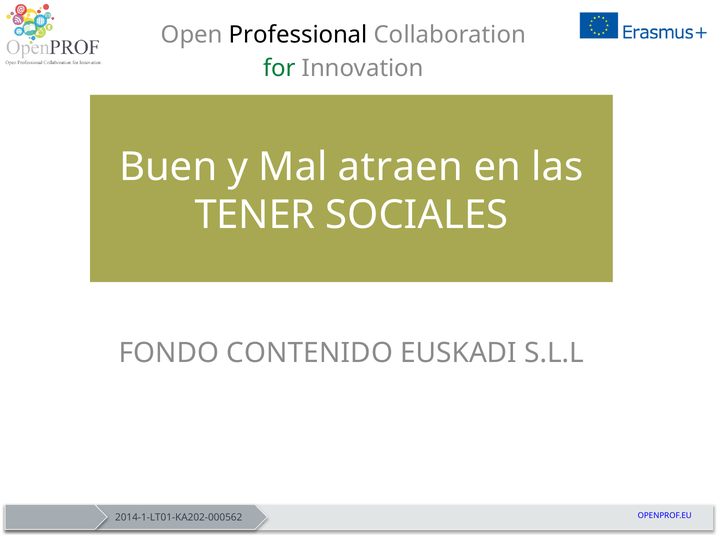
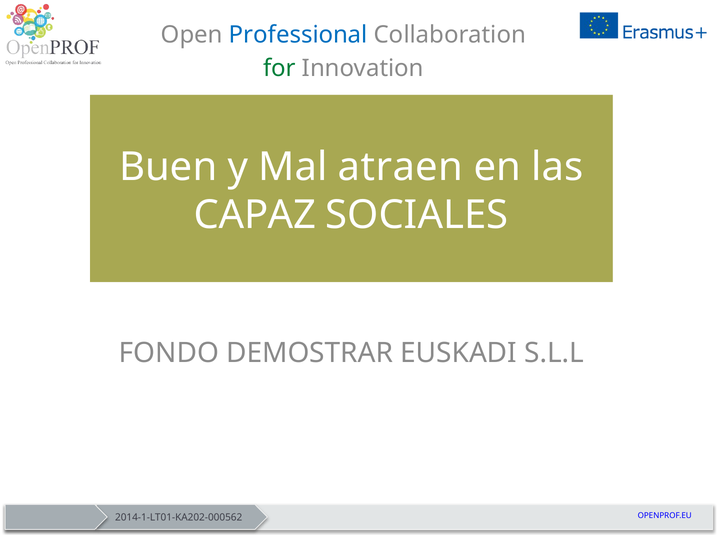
Professional colour: black -> blue
TENER: TENER -> CAPAZ
CONTENIDO: CONTENIDO -> DEMOSTRAR
